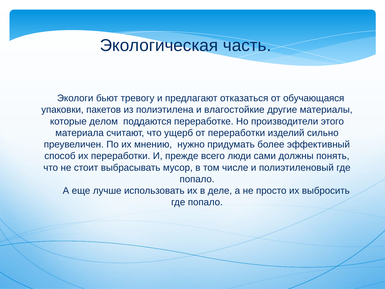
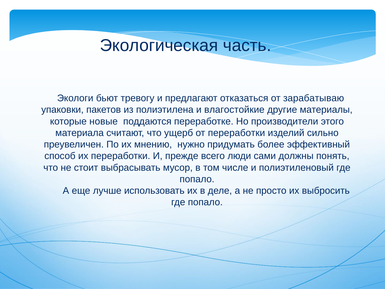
обучающаяся: обучающаяся -> зарабатываю
делом: делом -> новые
